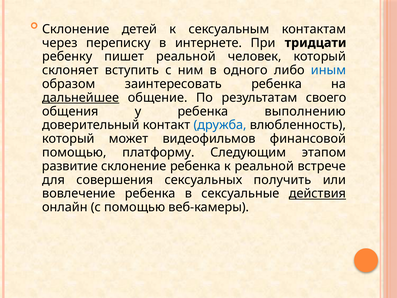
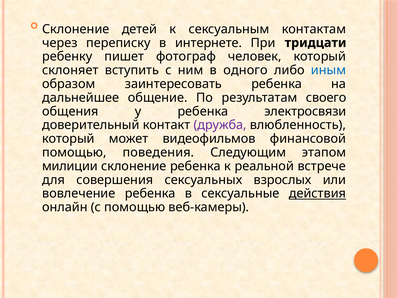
пишет реальной: реальной -> фотограф
дальнейшее underline: present -> none
выполнению: выполнению -> электросвязи
дружба colour: blue -> purple
платформу: платформу -> поведения
развитие: развитие -> милиции
получить: получить -> взрослых
